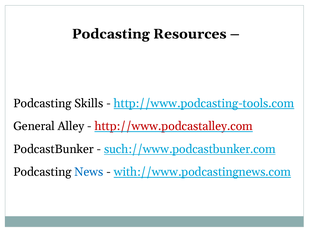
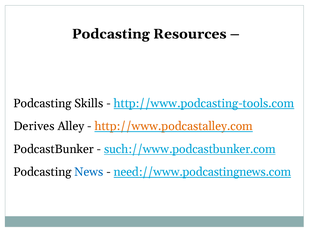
General: General -> Derives
http://www.podcastalley.com colour: red -> orange
with://www.podcastingnews.com: with://www.podcastingnews.com -> need://www.podcastingnews.com
